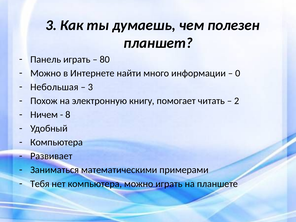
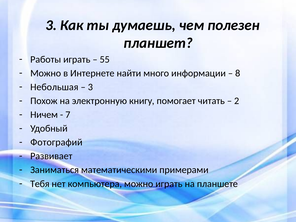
Панель: Панель -> Работы
80: 80 -> 55
0: 0 -> 8
8: 8 -> 7
Компьютера at (57, 142): Компьютера -> Фотографий
